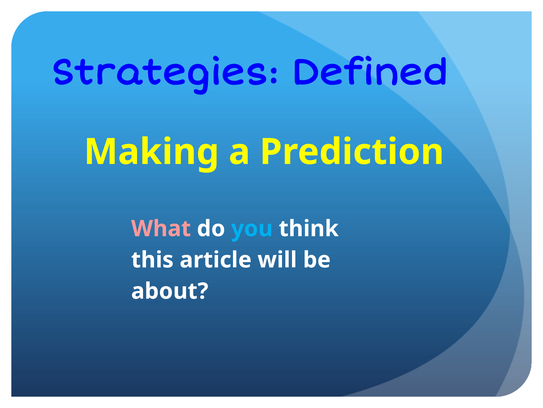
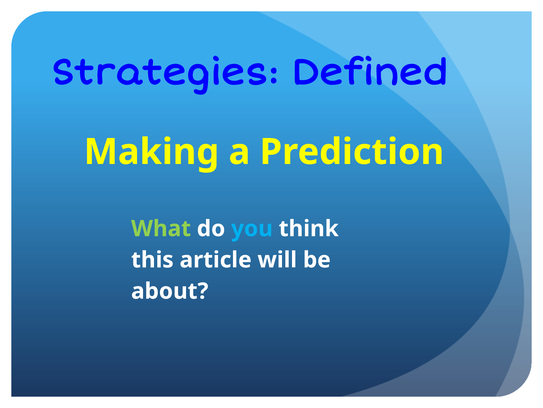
What colour: pink -> light green
